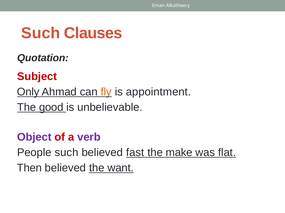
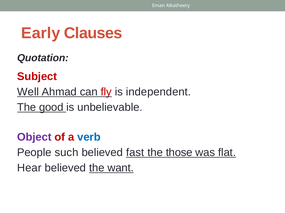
Such at (41, 33): Such -> Early
Only: Only -> Well
fly colour: orange -> red
appointment: appointment -> independent
verb colour: purple -> blue
make: make -> those
Then: Then -> Hear
